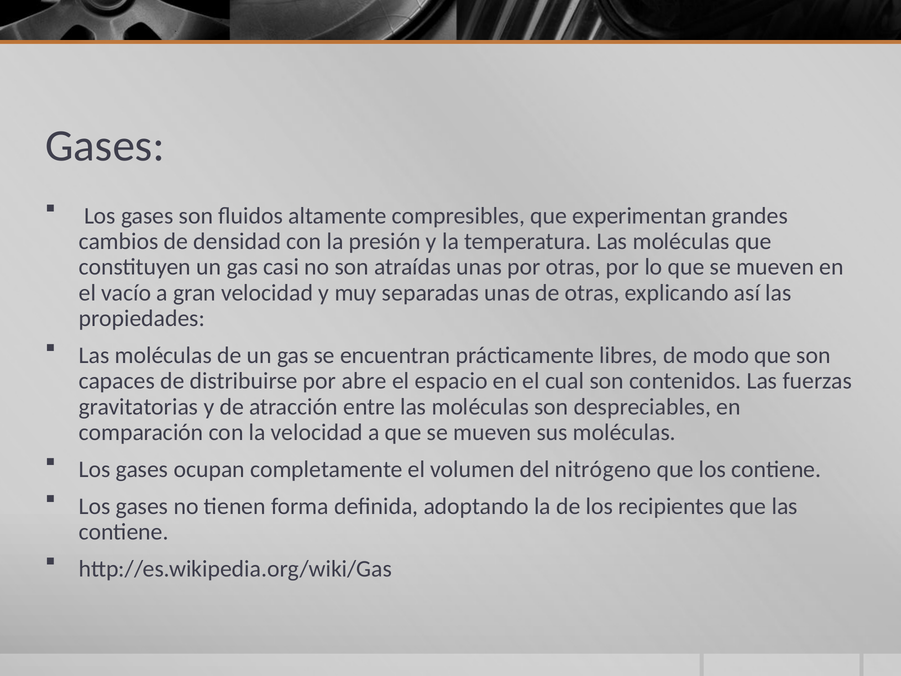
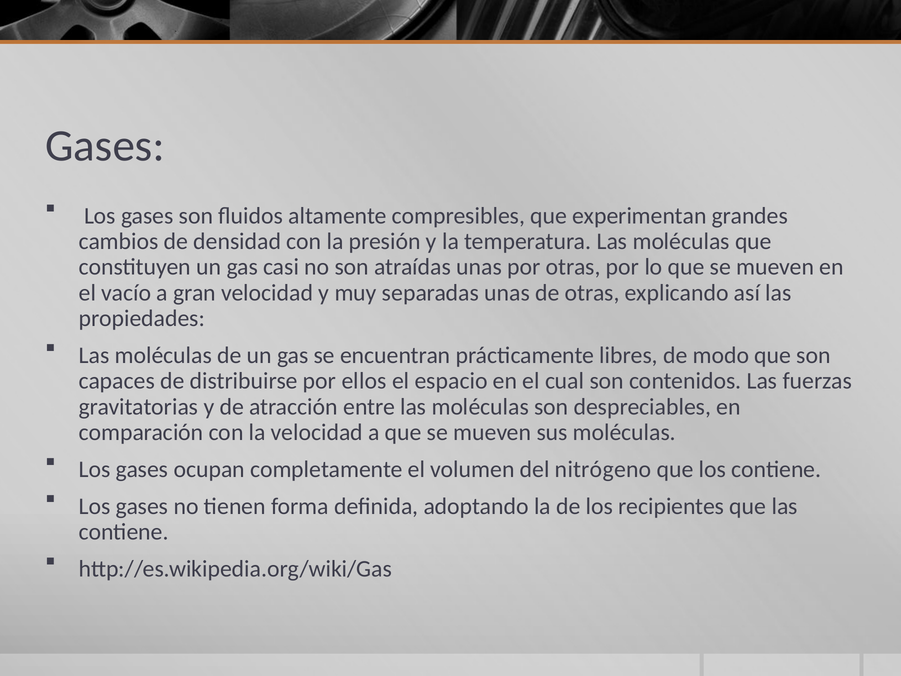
abre: abre -> ellos
